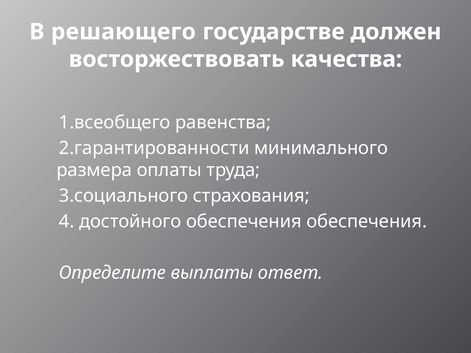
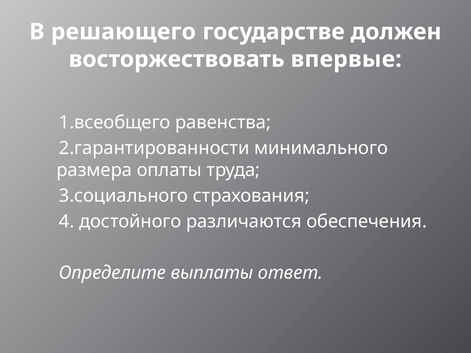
качества: качества -> впервые
достойного обеспечения: обеспечения -> различаются
